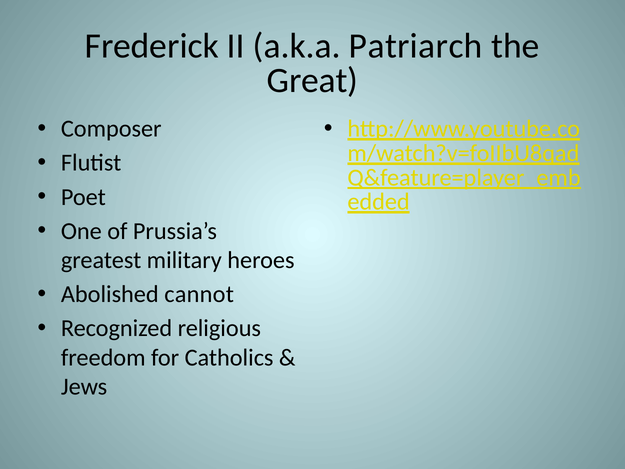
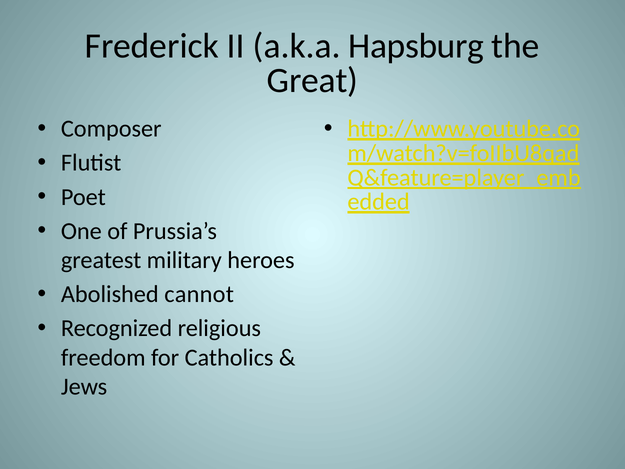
Patriarch: Patriarch -> Hapsburg
